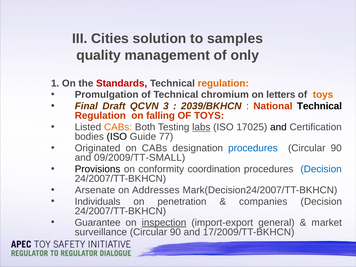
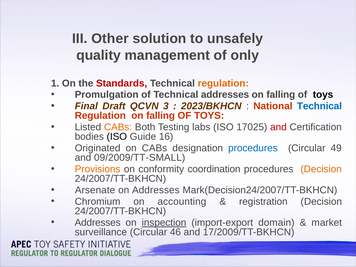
Cities: Cities -> Other
samples: samples -> unsafely
Technical chromium: chromium -> addresses
letters at (281, 95): letters -> falling
toys at (323, 95) colour: orange -> black
2039/BKHCN: 2039/BKHCN -> 2023/BKHCN
Technical at (319, 106) colour: black -> blue
labs underline: present -> none
and at (278, 127) colour: black -> red
77: 77 -> 16
90 at (336, 148): 90 -> 49
Provisions colour: black -> orange
Decision at (321, 169) colour: blue -> orange
Individuals: Individuals -> Chromium
penetration: penetration -> accounting
companies: companies -> registration
Guarantee at (98, 223): Guarantee -> Addresses
general: general -> domain
surveillance Circular 90: 90 -> 46
